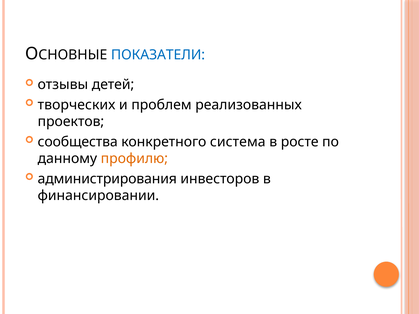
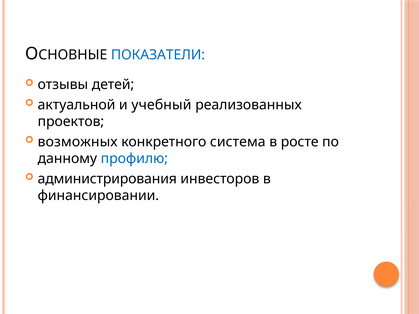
творческих: творческих -> актуальной
проблем: проблем -> учебный
сообщества: сообщества -> возможных
профилю colour: orange -> blue
